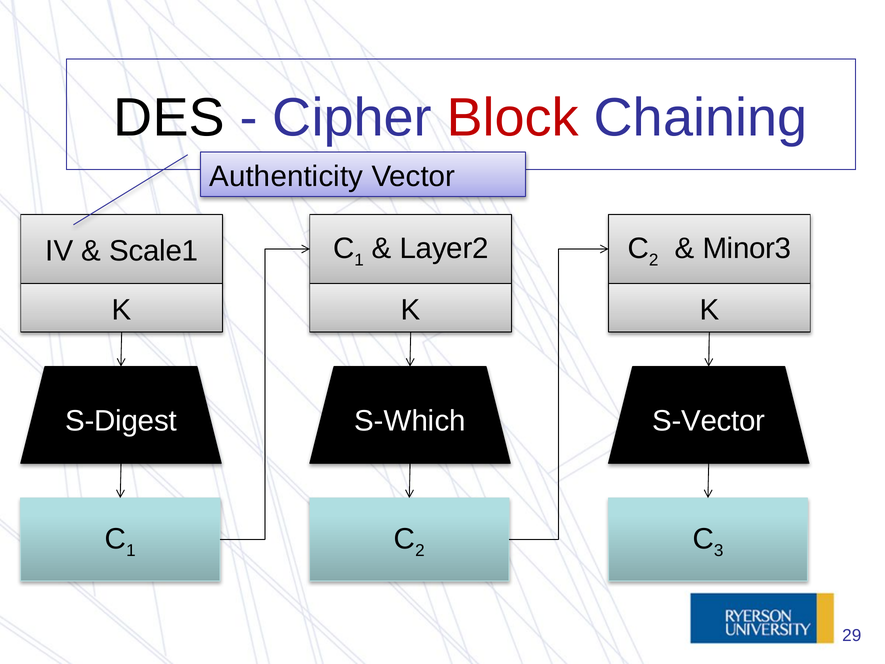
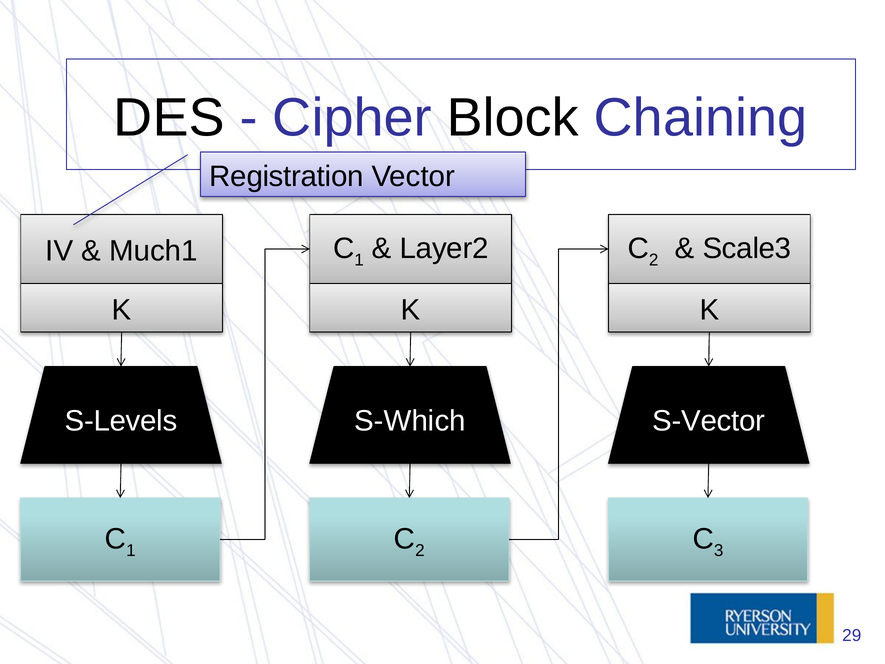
Block colour: red -> black
Authenticity: Authenticity -> Registration
Minor3: Minor3 -> Scale3
Scale1: Scale1 -> Much1
S-Digest: S-Digest -> S-Levels
